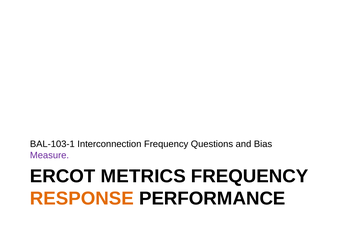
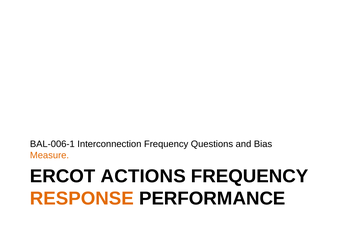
BAL-103-1: BAL-103-1 -> BAL-006-1
Measure colour: purple -> orange
METRICS: METRICS -> ACTIONS
